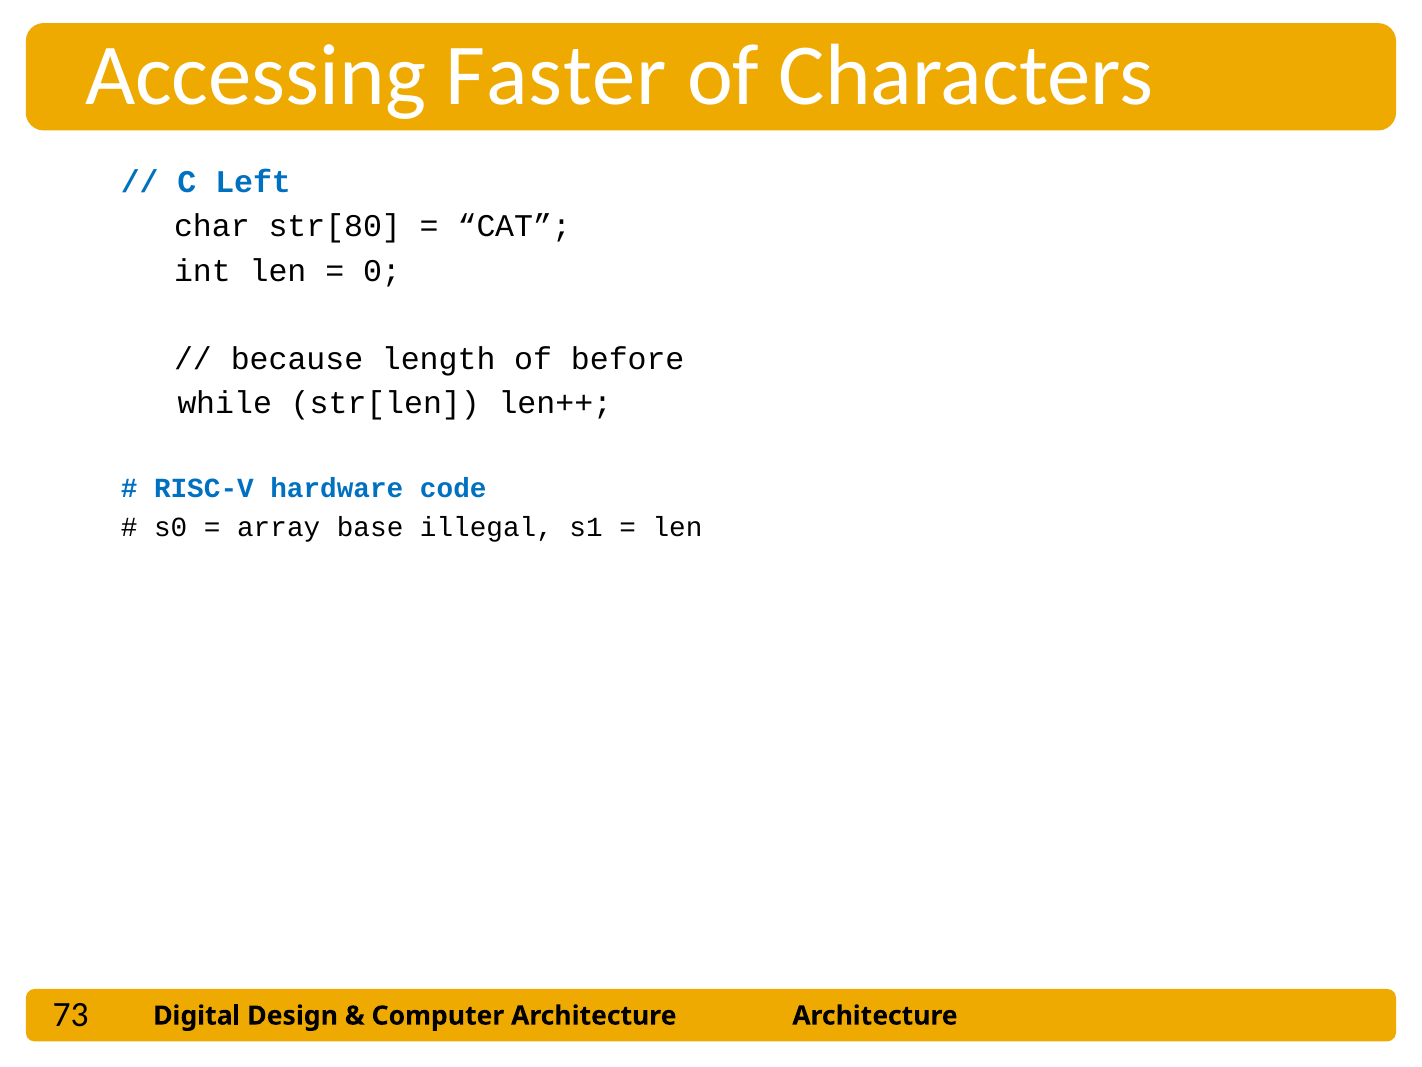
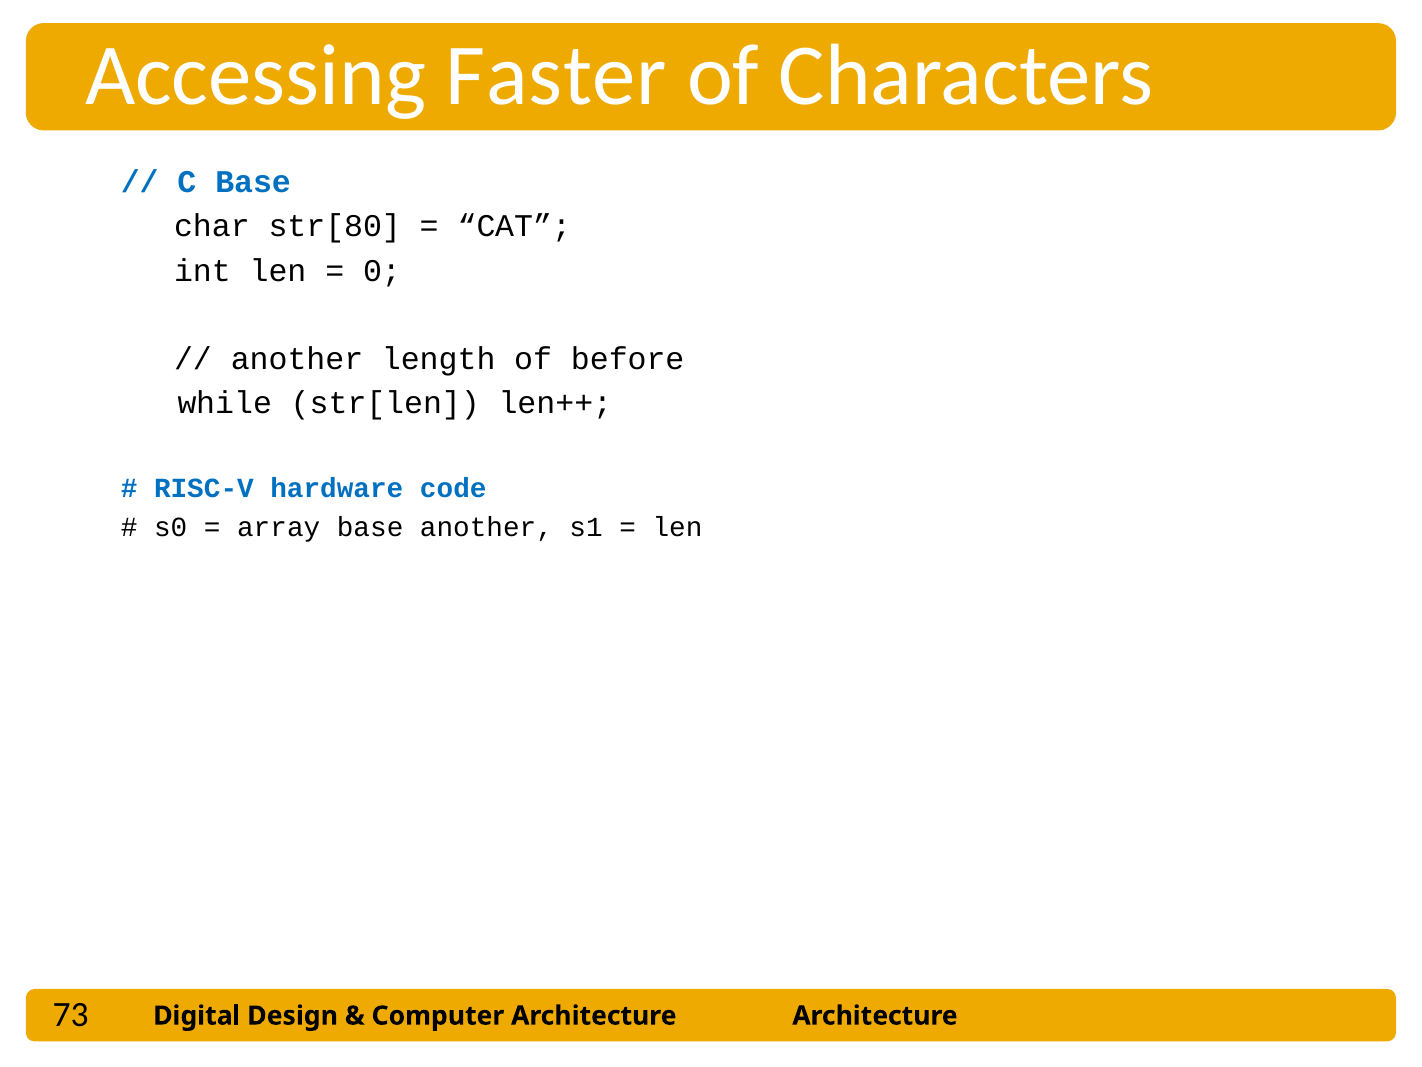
C Left: Left -> Base
because at (297, 359): because -> another
base illegal: illegal -> another
